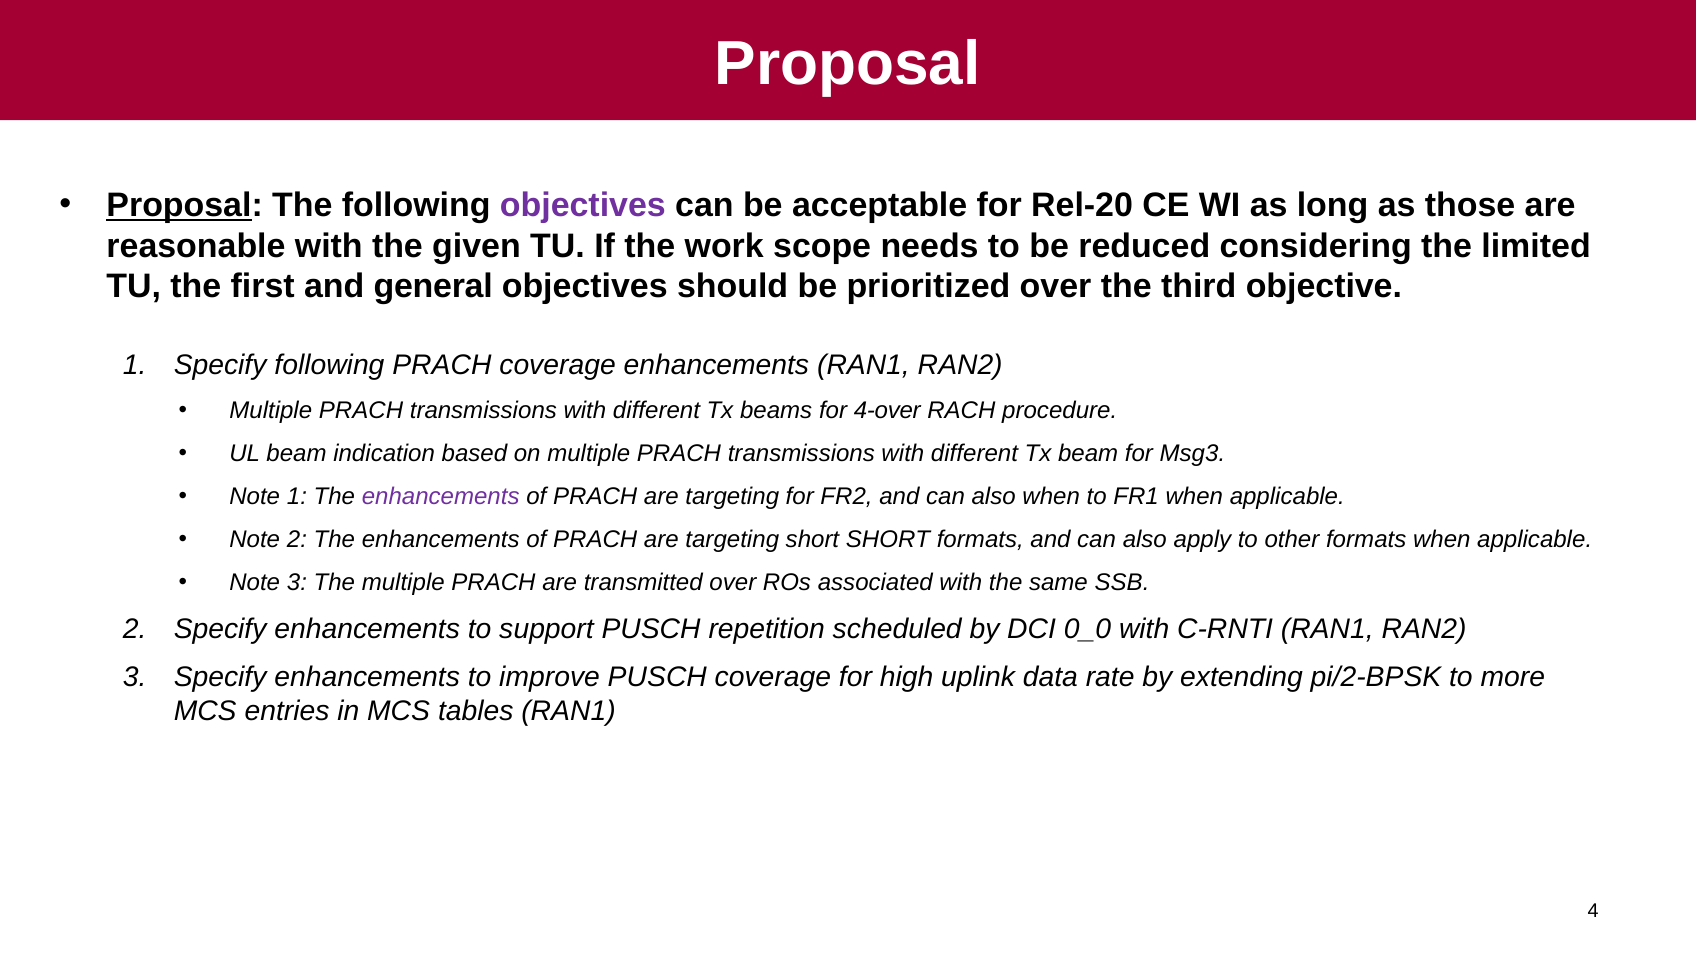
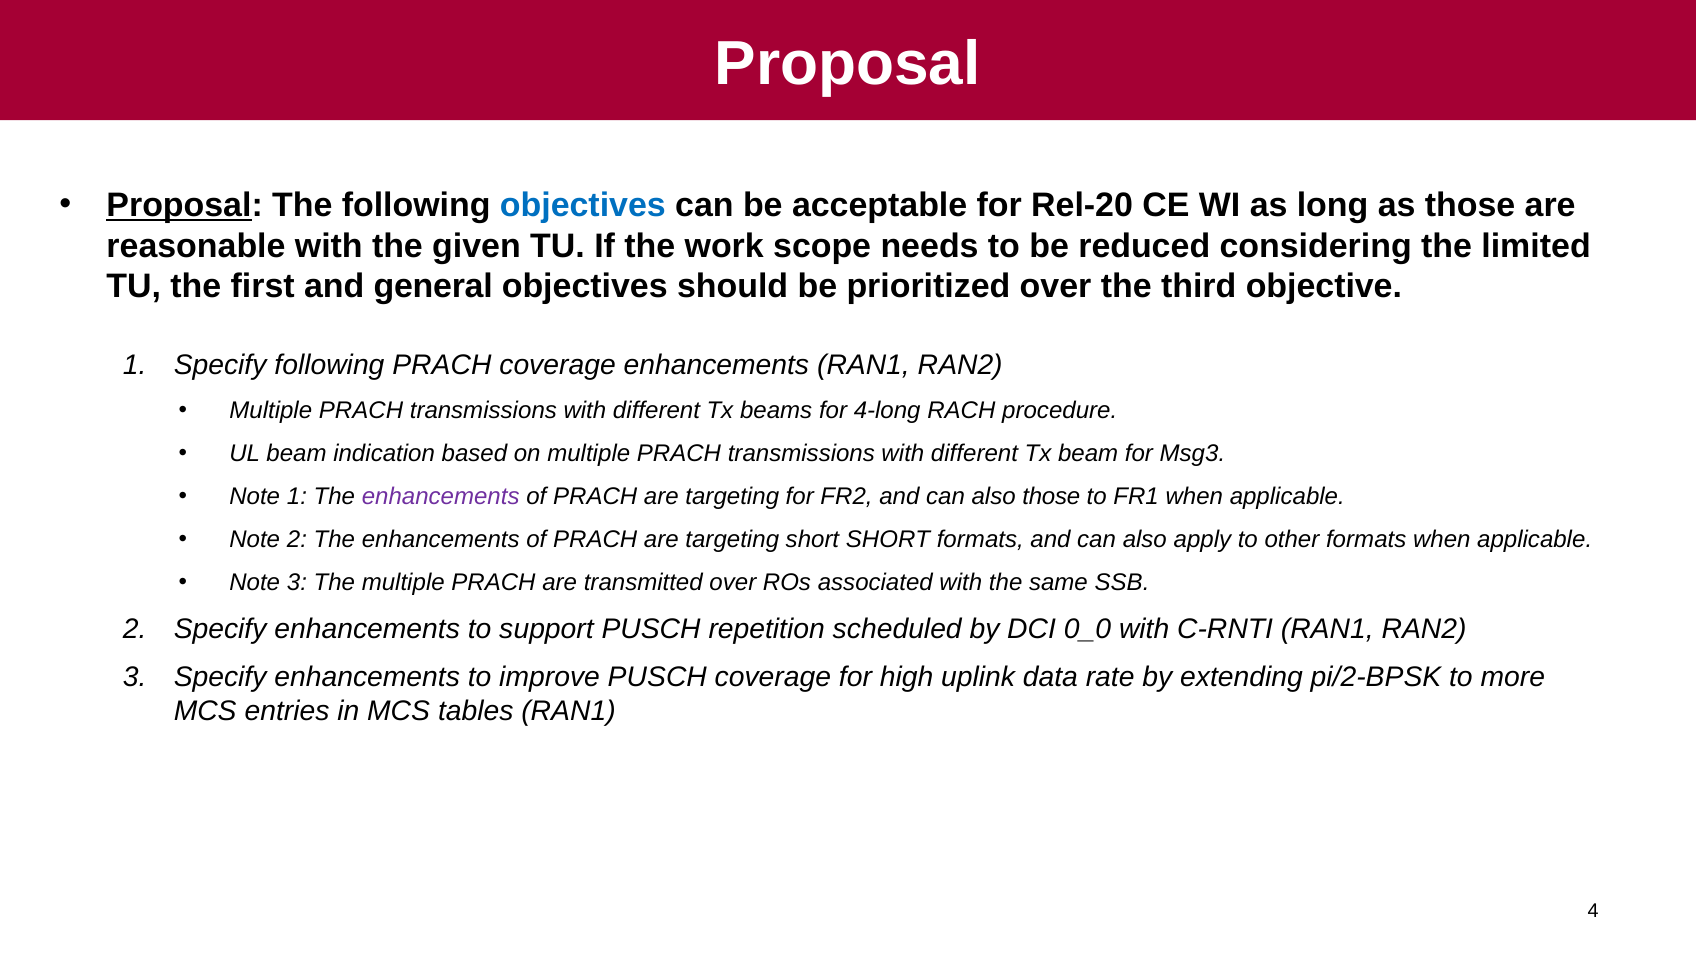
objectives at (583, 205) colour: purple -> blue
4-over: 4-over -> 4-long
also when: when -> those
